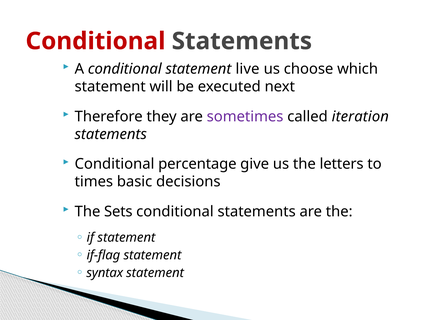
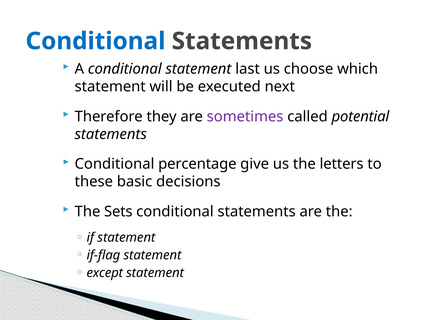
Conditional at (95, 41) colour: red -> blue
live: live -> last
iteration: iteration -> potential
times: times -> these
syntax: syntax -> except
